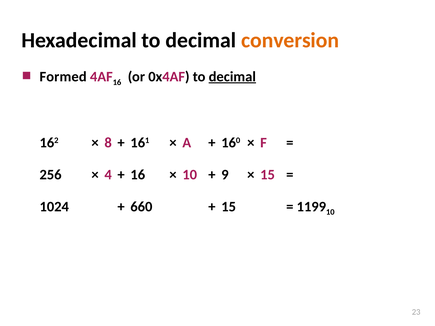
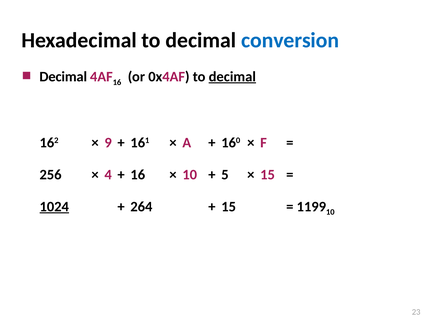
conversion colour: orange -> blue
Formed at (63, 77): Formed -> Decimal
8: 8 -> 9
9: 9 -> 5
1024 underline: none -> present
660: 660 -> 264
